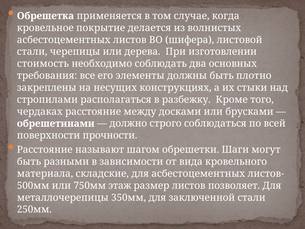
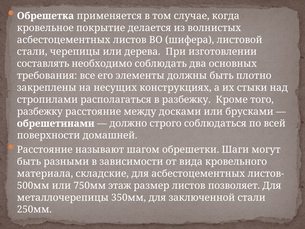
стоимость: стоимость -> составлять
чердаках at (40, 111): чердаках -> разбежку
прочности: прочности -> домашней
